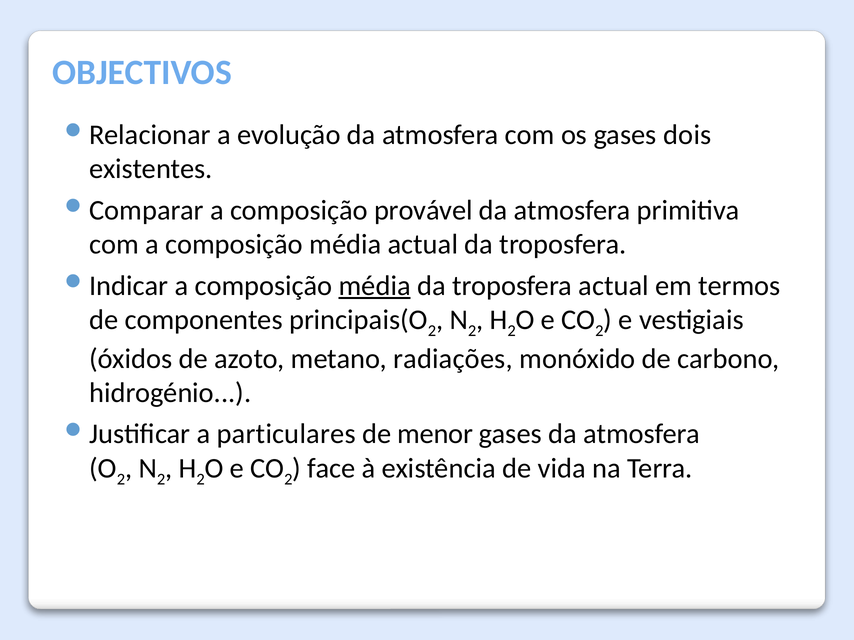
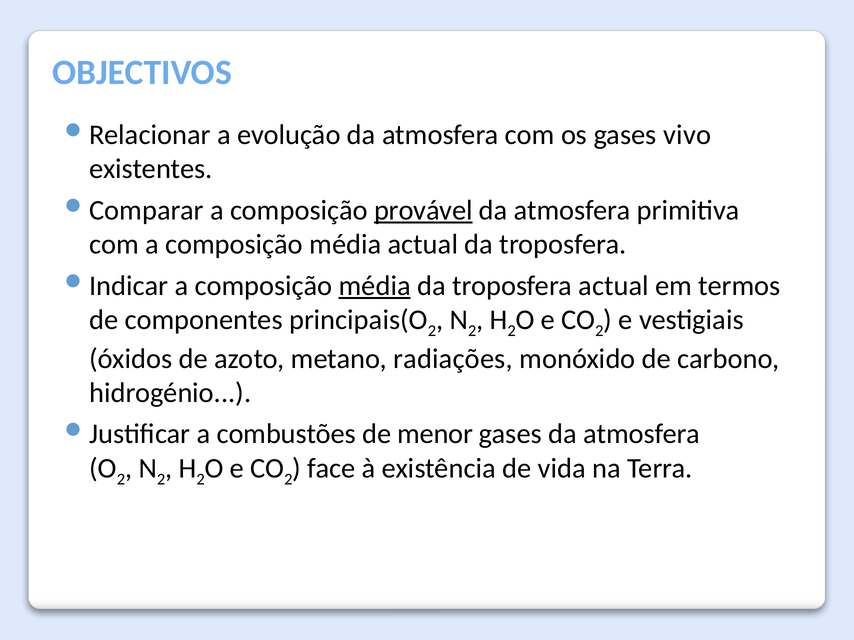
dois: dois -> vivo
provável underline: none -> present
particulares: particulares -> combustões
